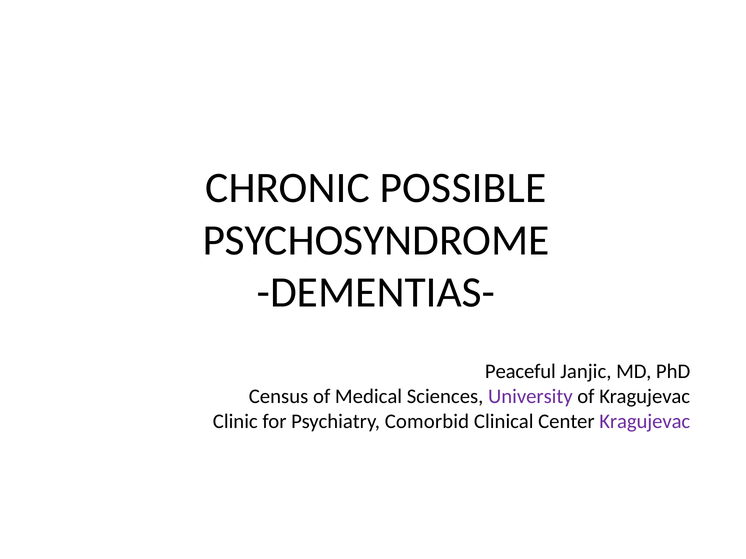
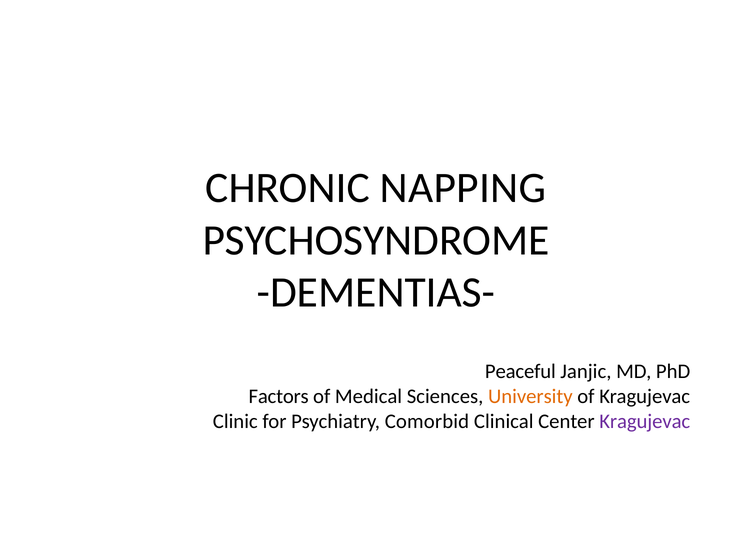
POSSIBLE: POSSIBLE -> NAPPING
Census: Census -> Factors
University colour: purple -> orange
